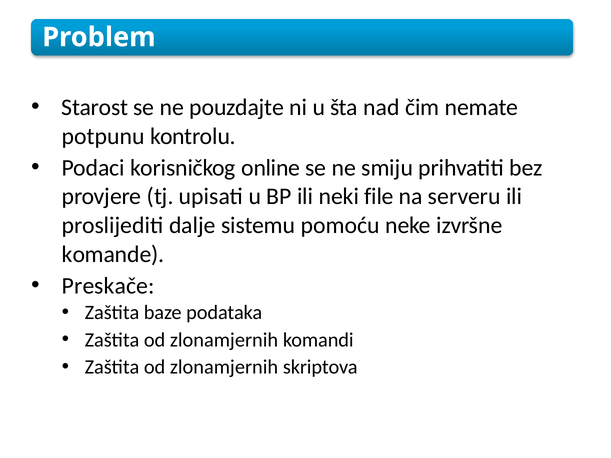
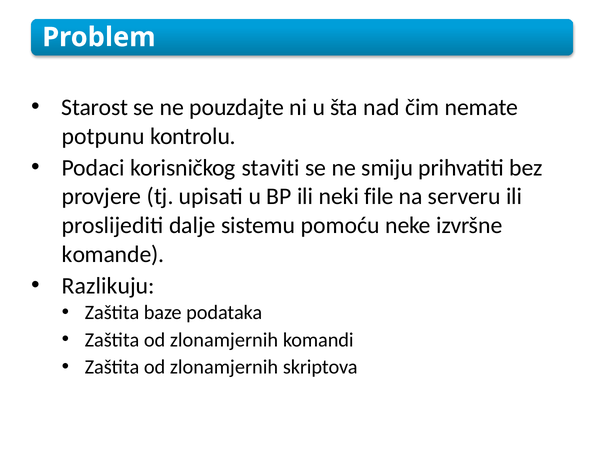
online: online -> staviti
Preskače: Preskače -> Razlikuju
